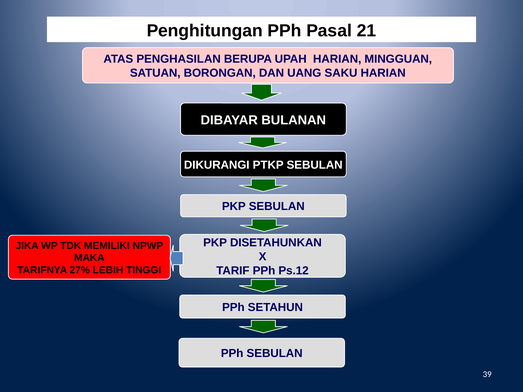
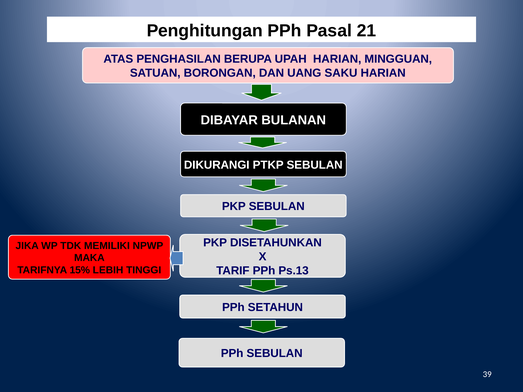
Ps.12: Ps.12 -> Ps.13
27%: 27% -> 15%
